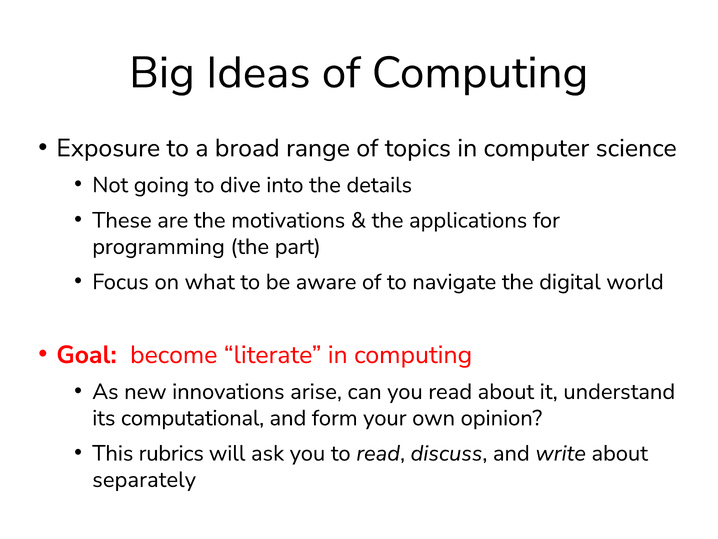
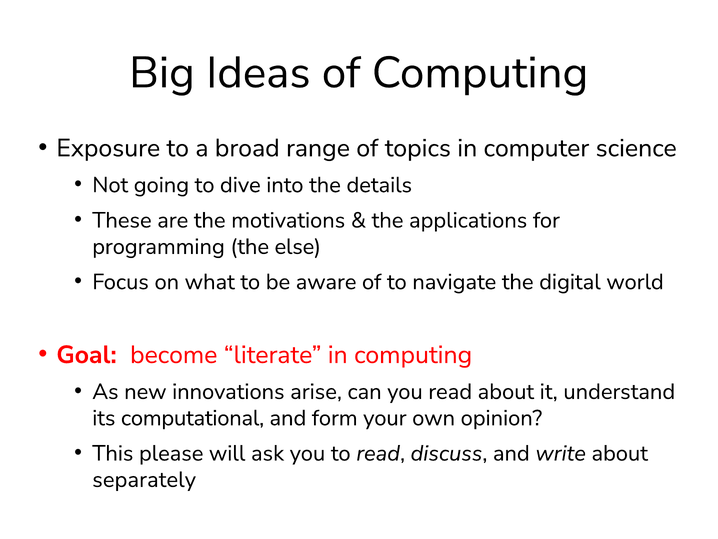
part: part -> else
rubrics: rubrics -> please
